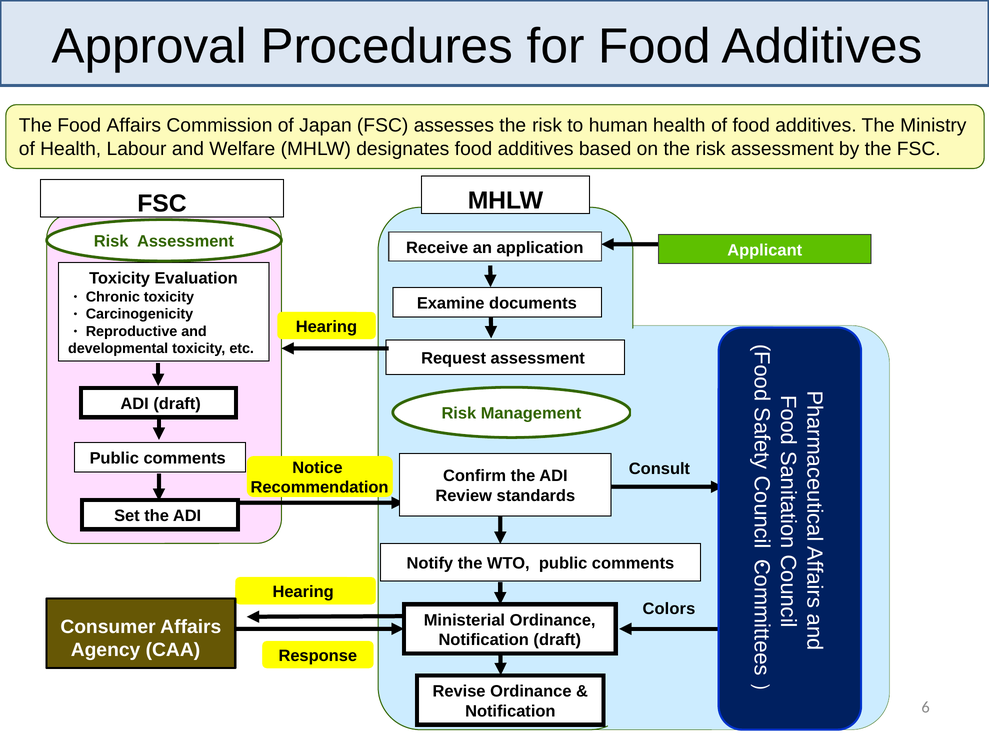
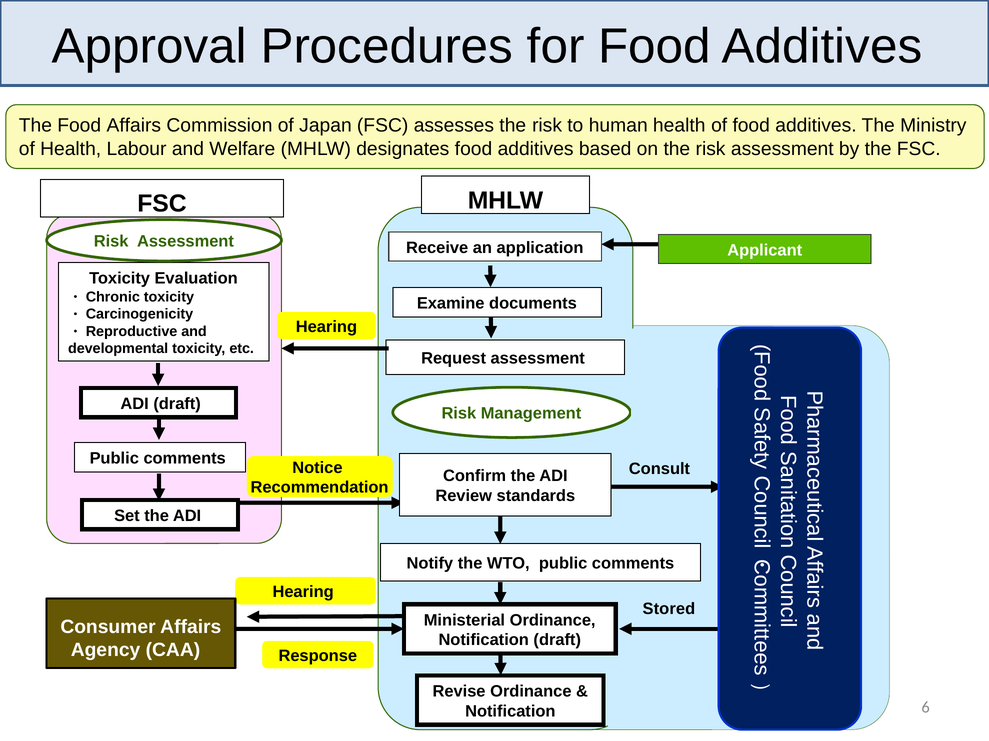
Colors: Colors -> Stored
